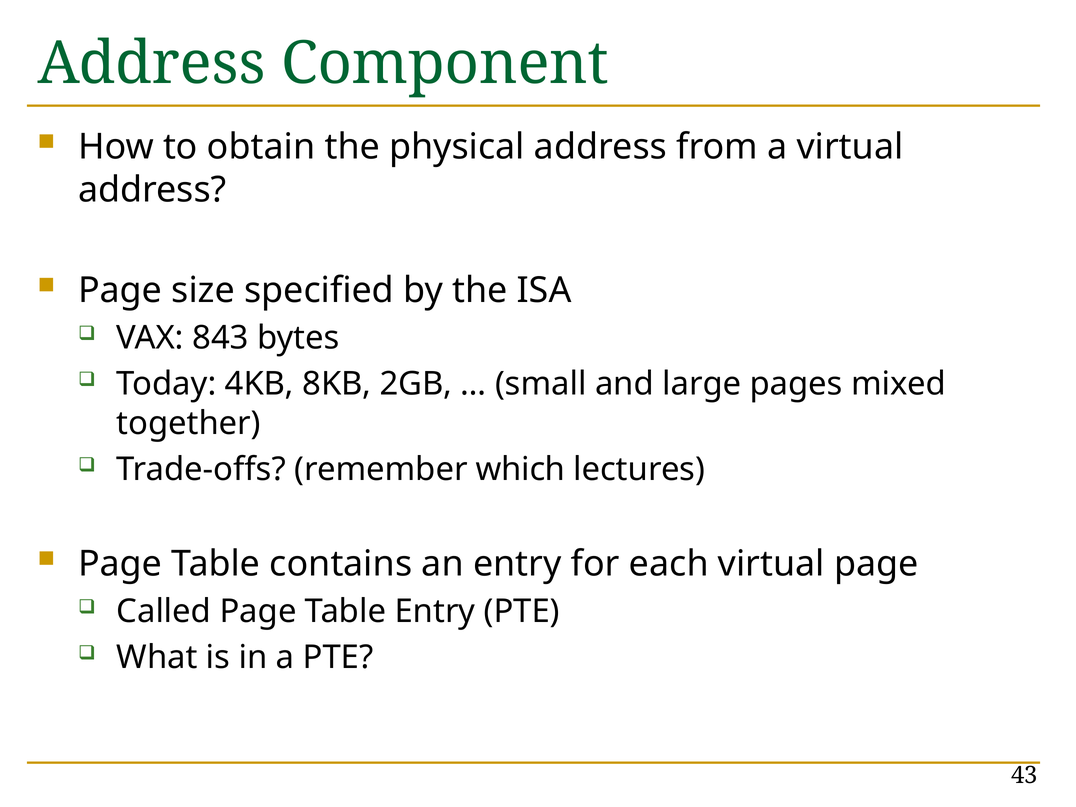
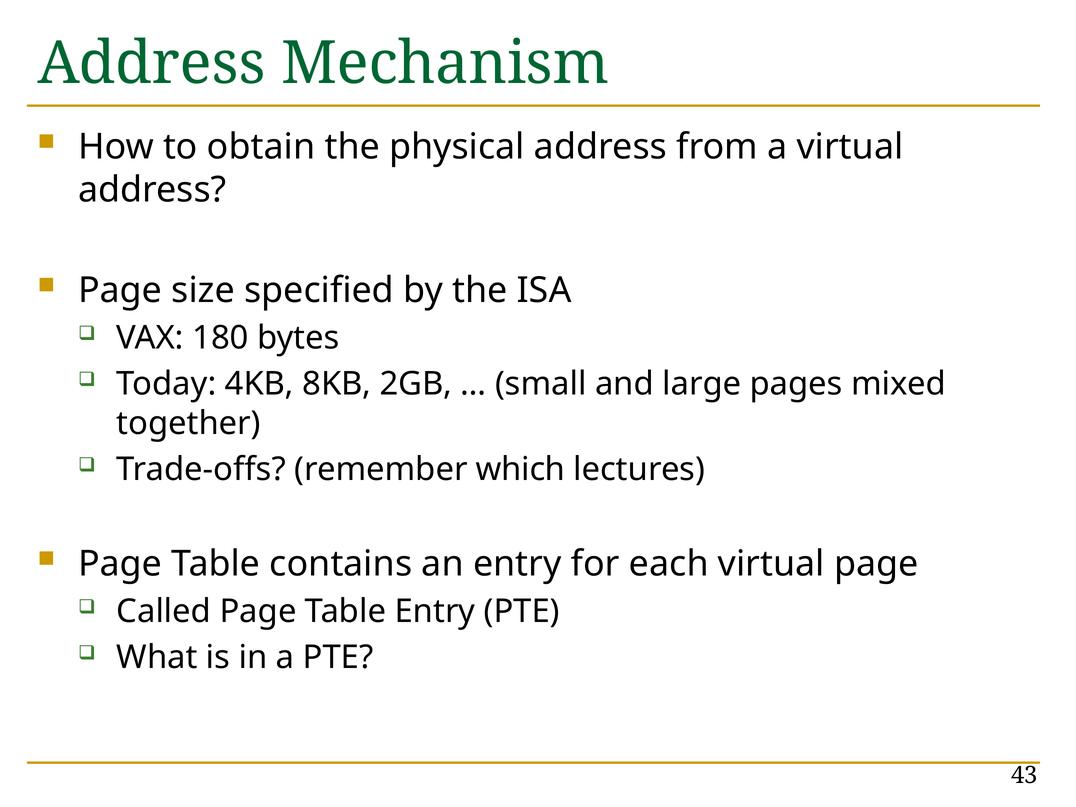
Component: Component -> Mechanism
843: 843 -> 180
